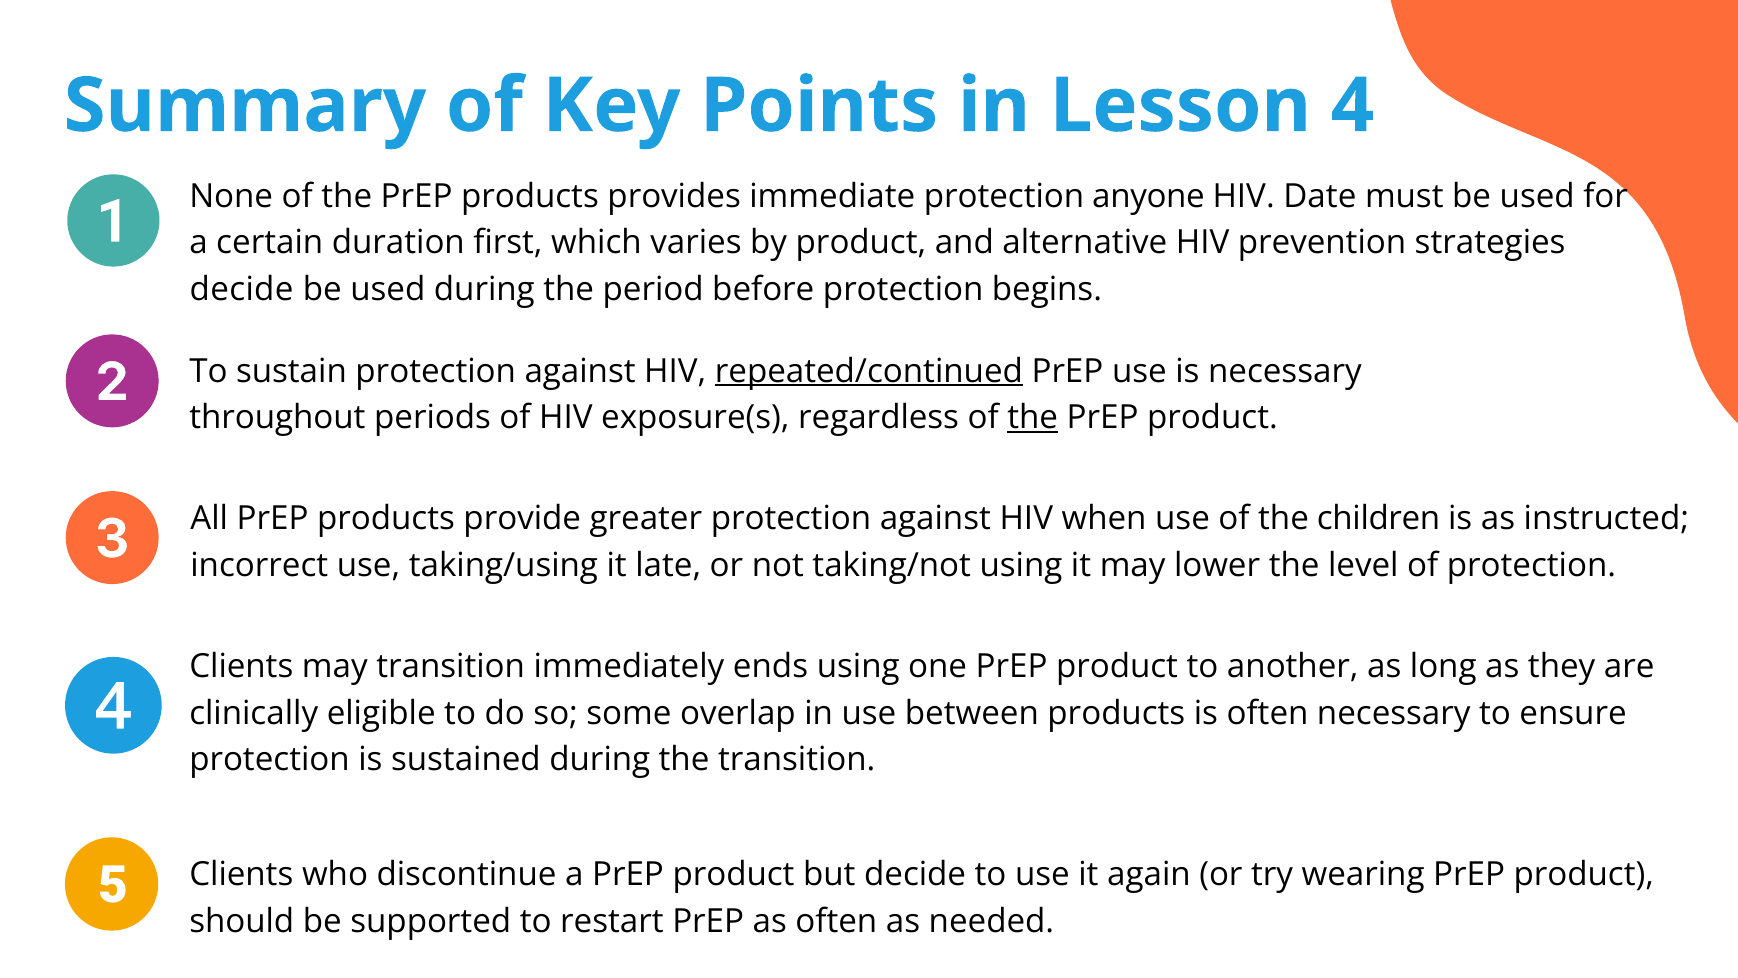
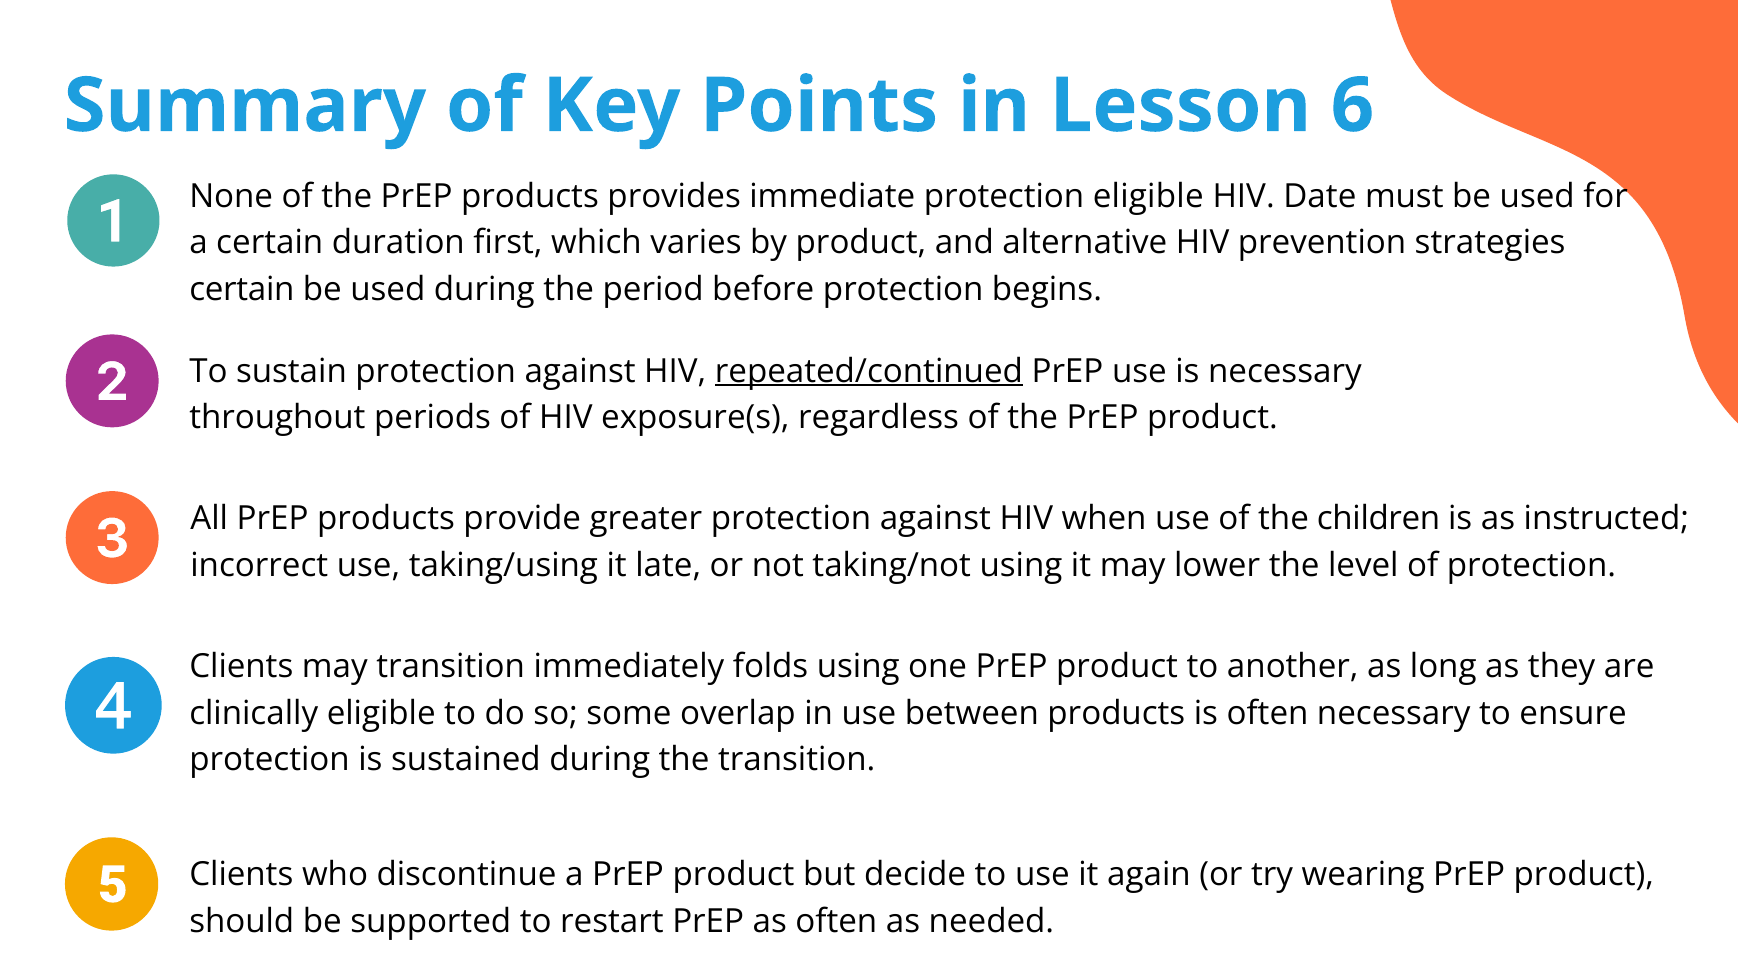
4: 4 -> 6
protection anyone: anyone -> eligible
decide at (242, 289): decide -> certain
the at (1033, 418) underline: present -> none
ends: ends -> folds
